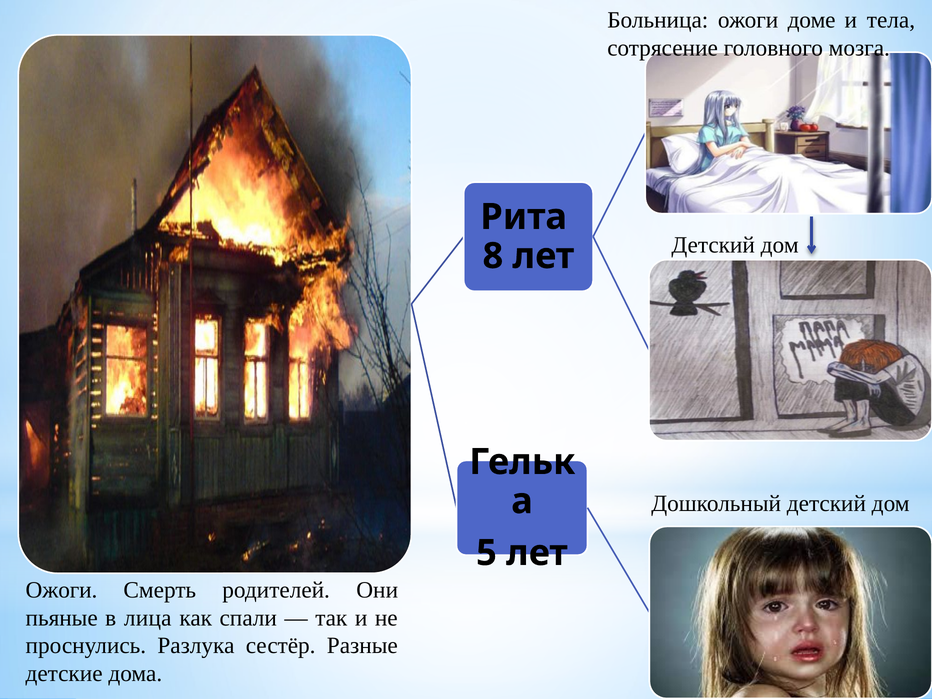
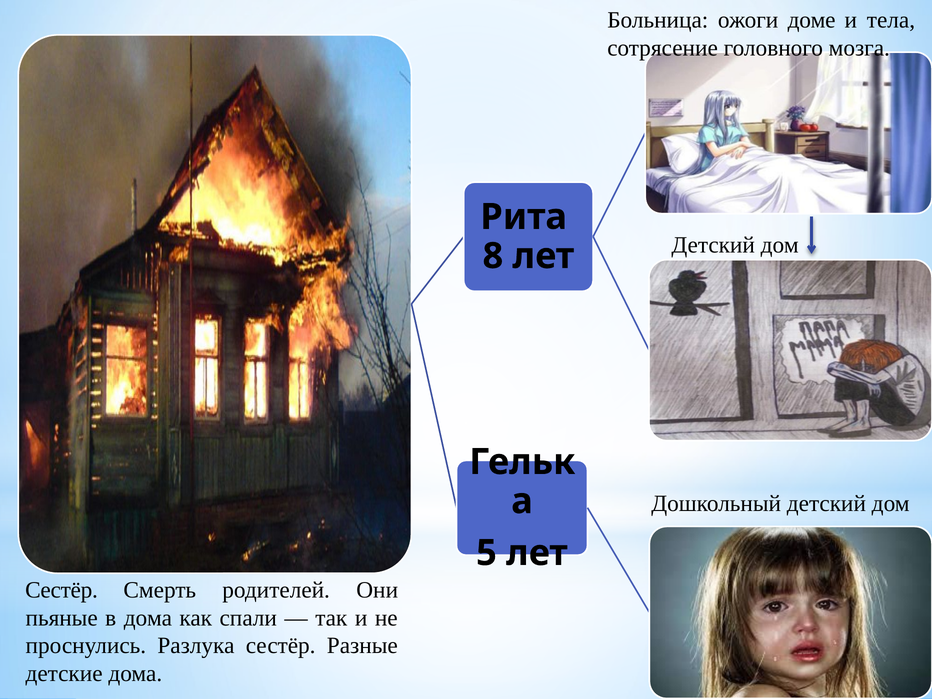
Ожоги at (61, 590): Ожоги -> Сестёр
в лица: лица -> дома
